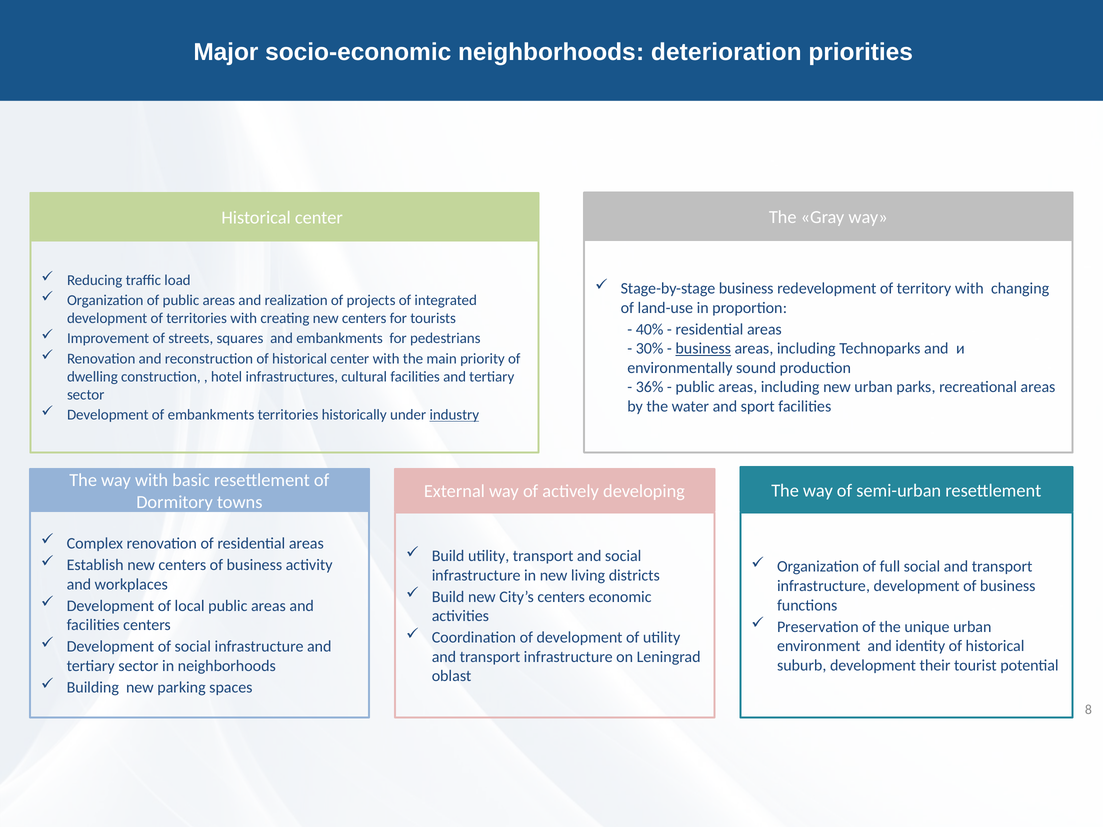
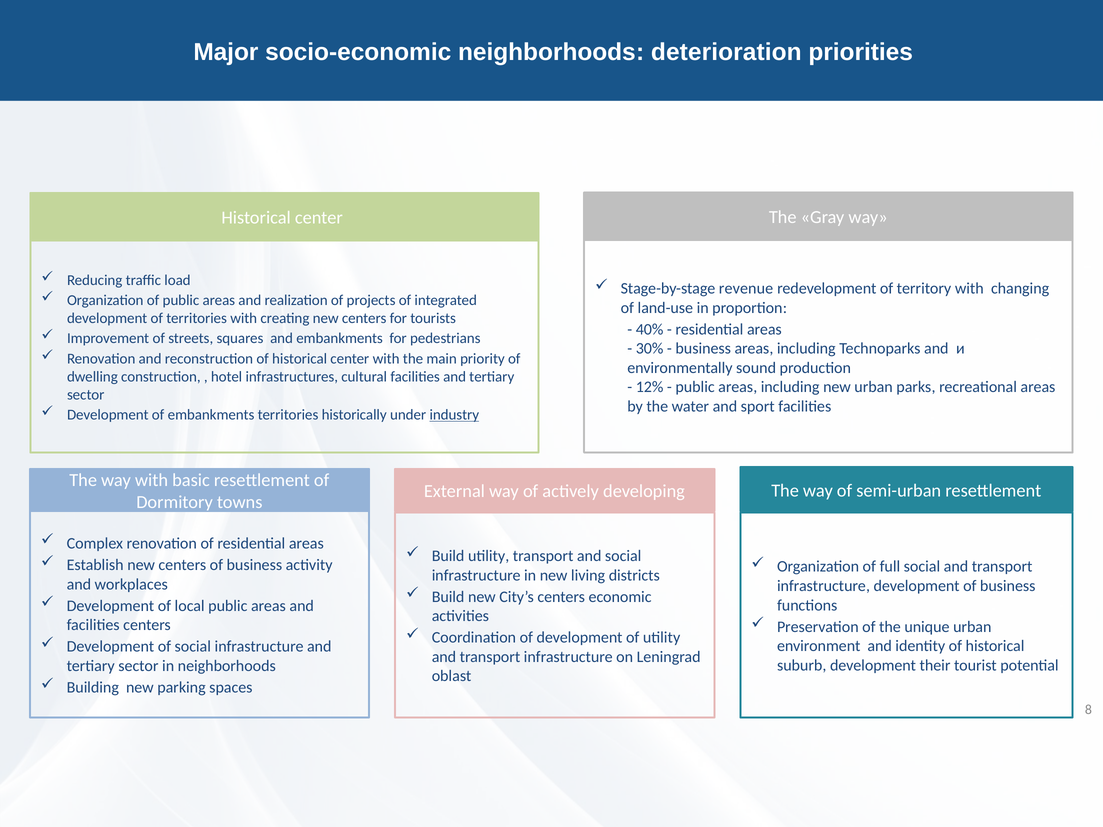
Stage-by-stage business: business -> revenue
business at (703, 349) underline: present -> none
36%: 36% -> 12%
